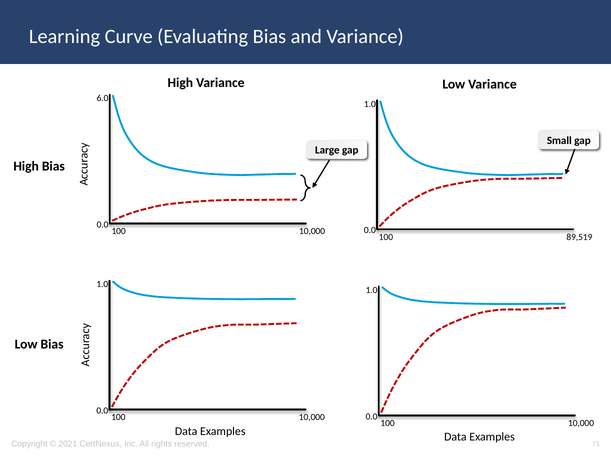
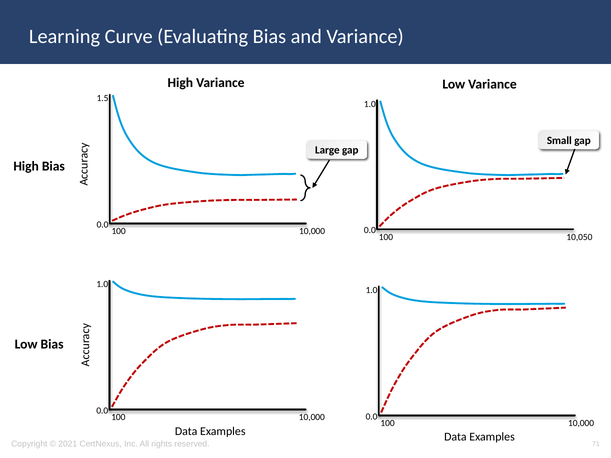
6.0: 6.0 -> 1.5
89,519: 89,519 -> 10,050
